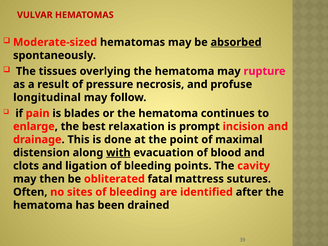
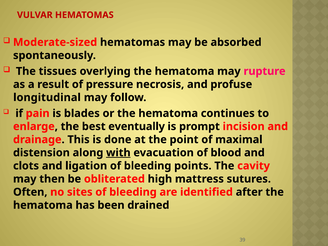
absorbed underline: present -> none
relaxation: relaxation -> eventually
fatal: fatal -> high
